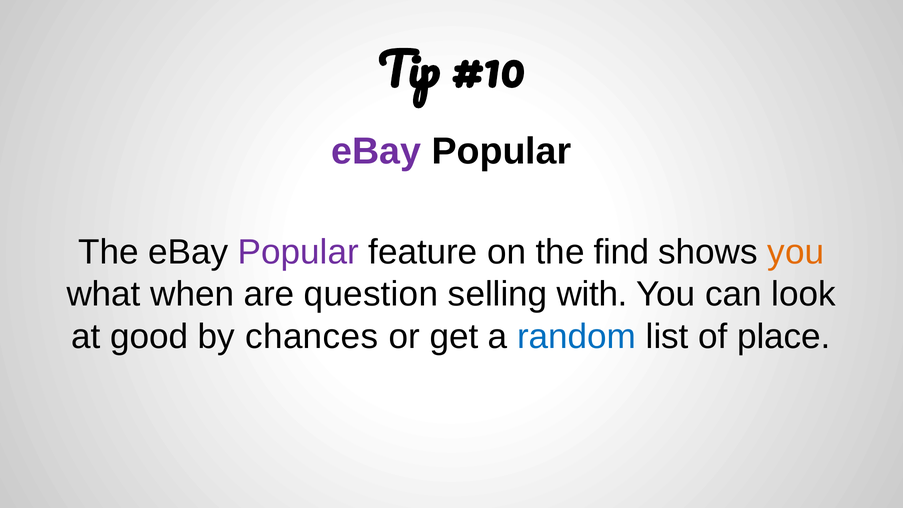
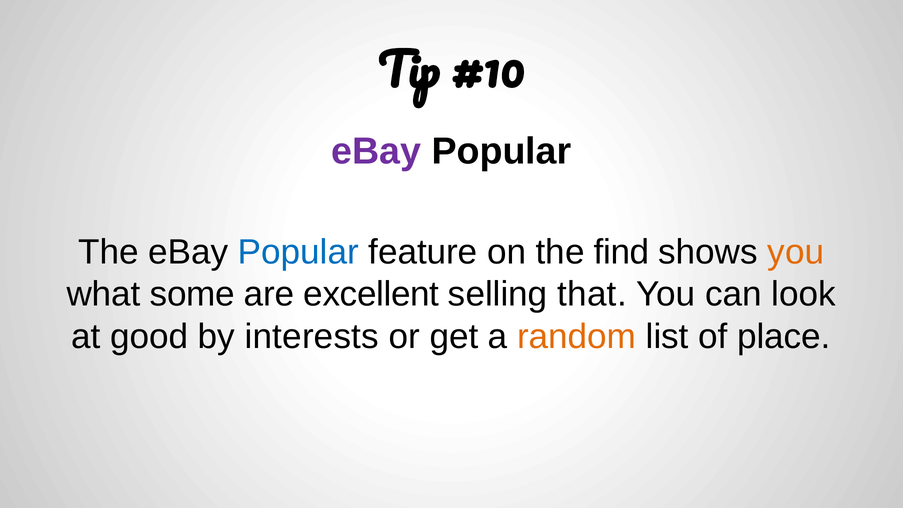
Popular at (298, 252) colour: purple -> blue
when: when -> some
question: question -> excellent
with: with -> that
chances: chances -> interests
random colour: blue -> orange
